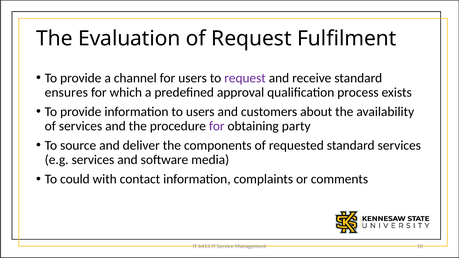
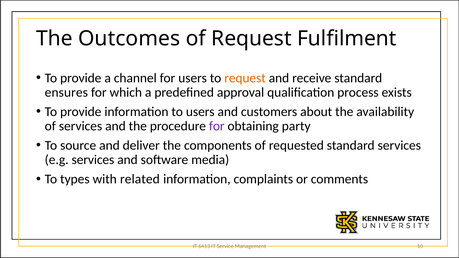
Evaluation: Evaluation -> Outcomes
request at (245, 78) colour: purple -> orange
could: could -> types
contact: contact -> related
